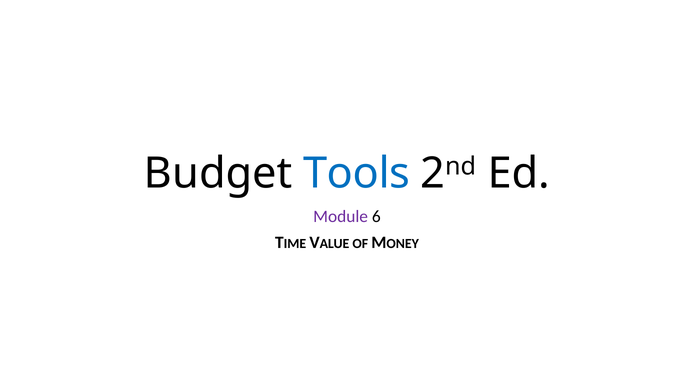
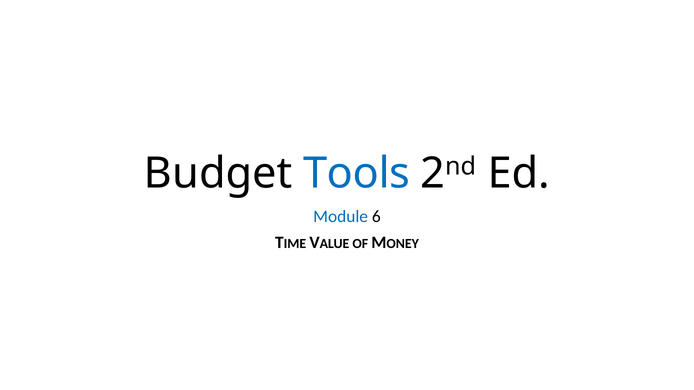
Module colour: purple -> blue
